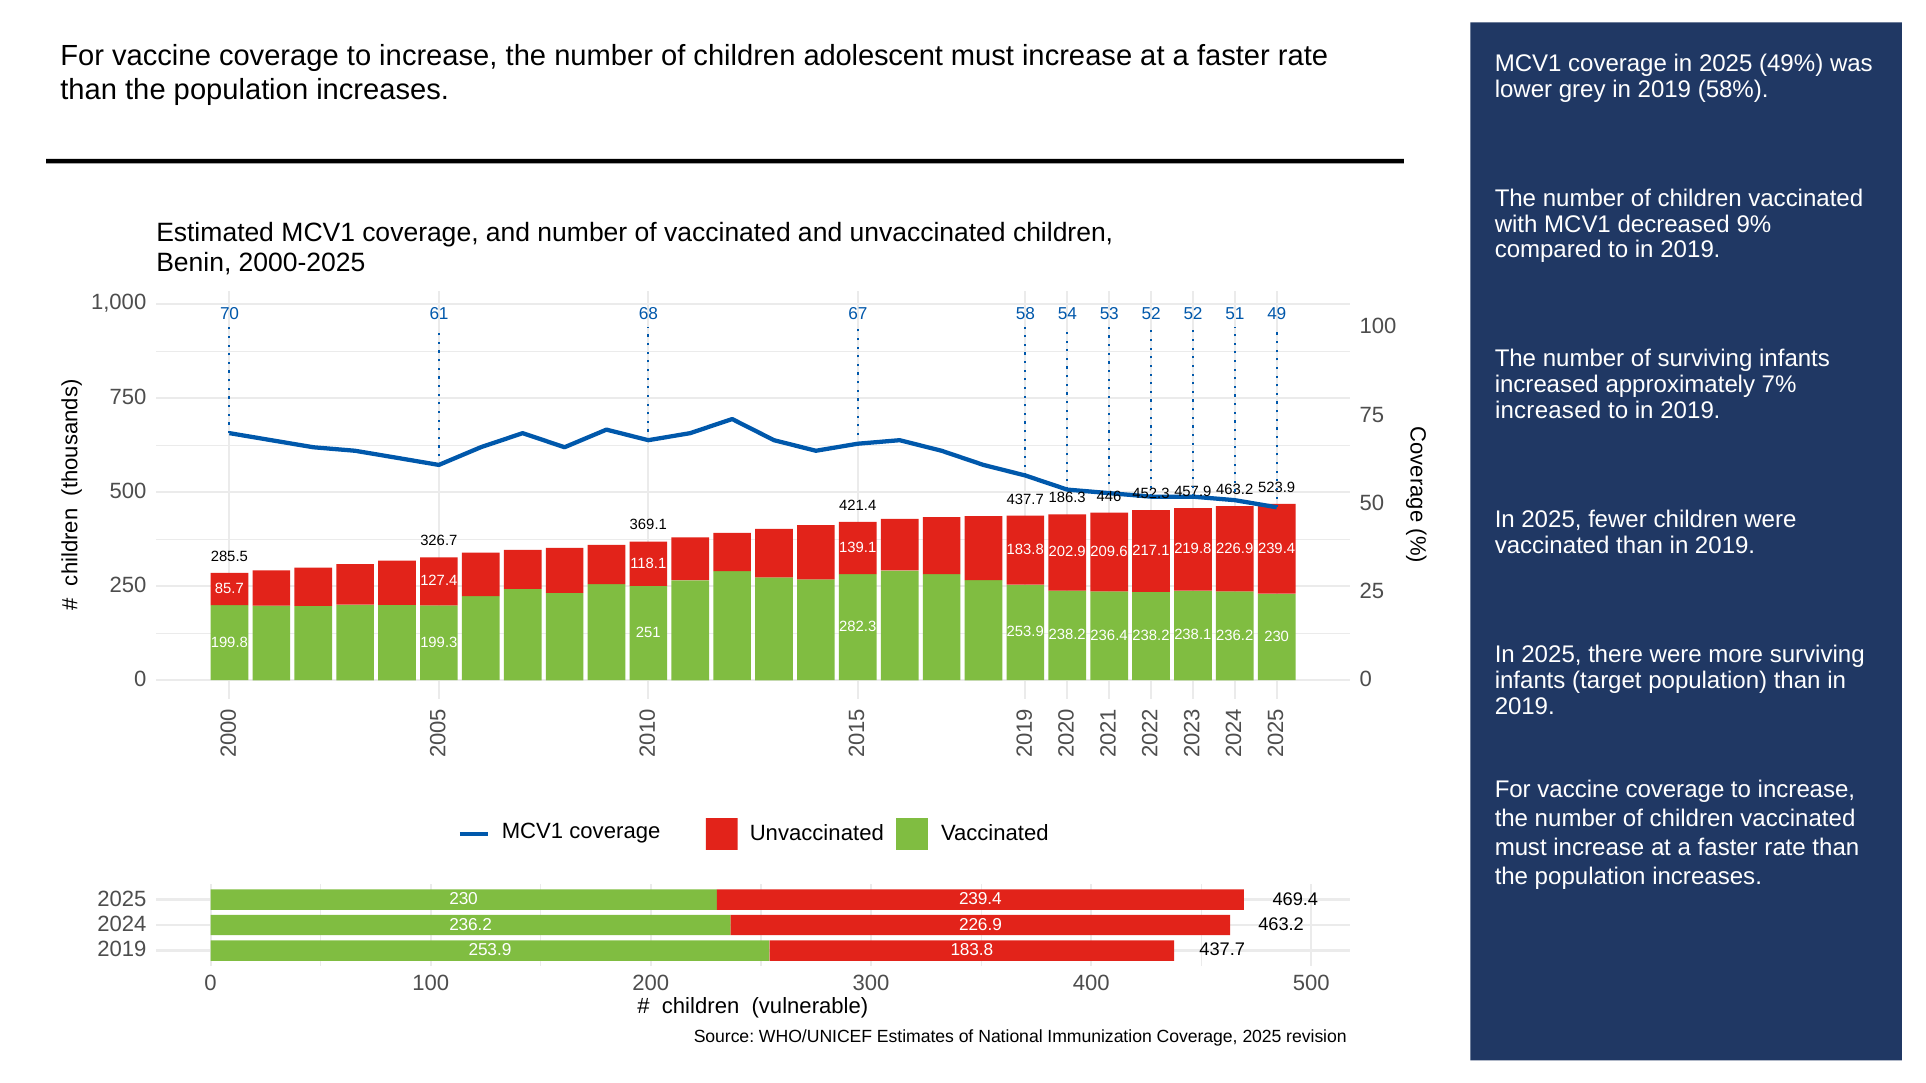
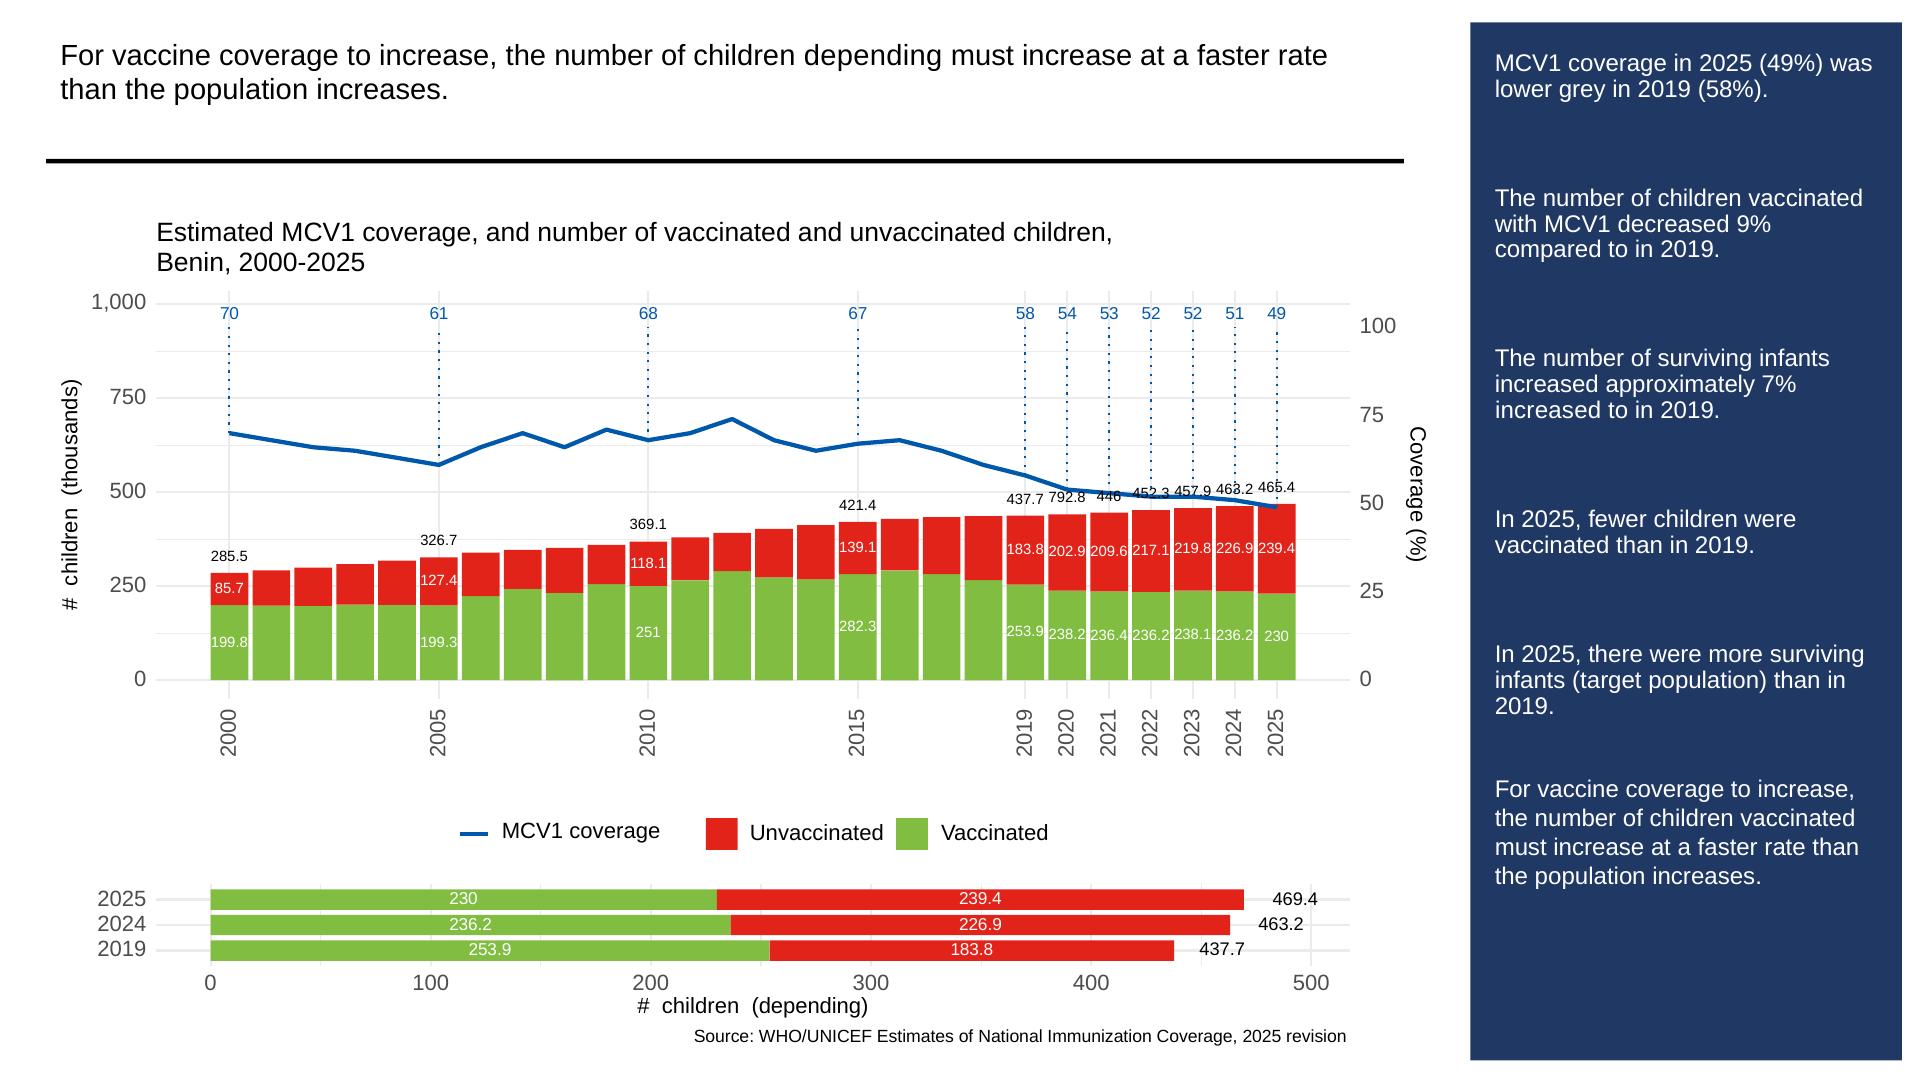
of children adolescent: adolescent -> depending
186.3: 186.3 -> 792.8
523.9: 523.9 -> 465.4
238.2 at (1151, 636): 238.2 -> 236.2
vulnerable at (810, 1007): vulnerable -> depending
